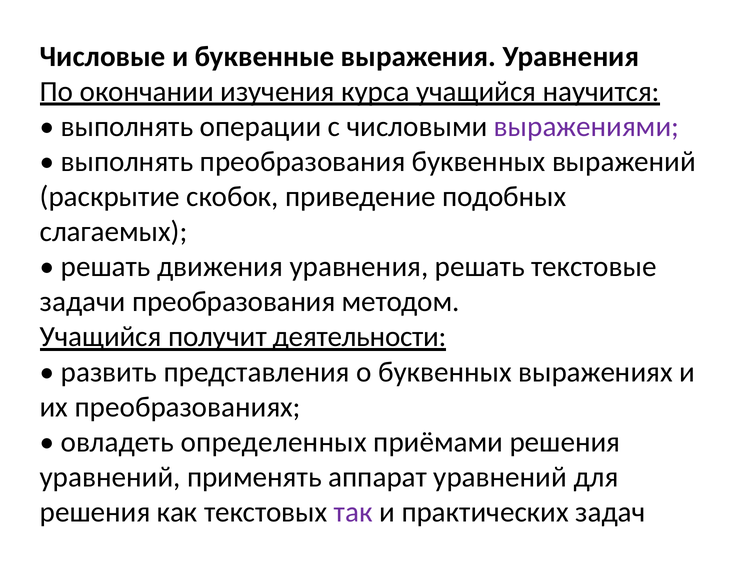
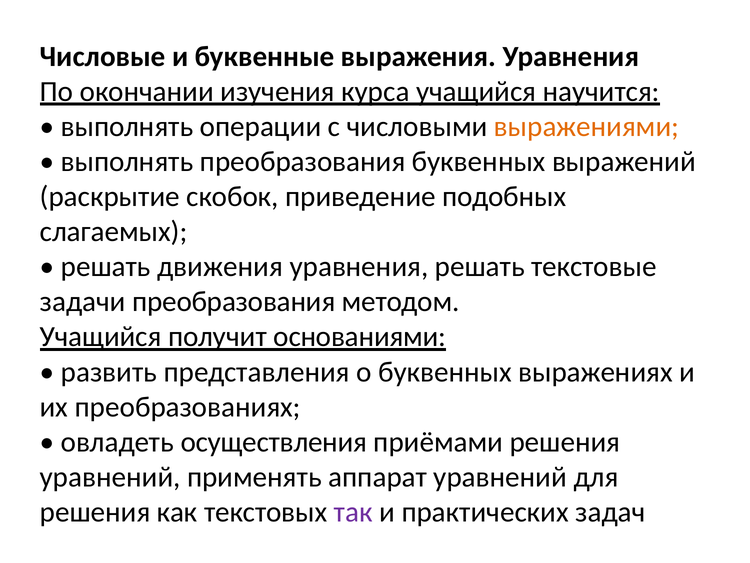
выражениями colour: purple -> orange
деятельности: деятельности -> основаниями
определенных: определенных -> осуществления
